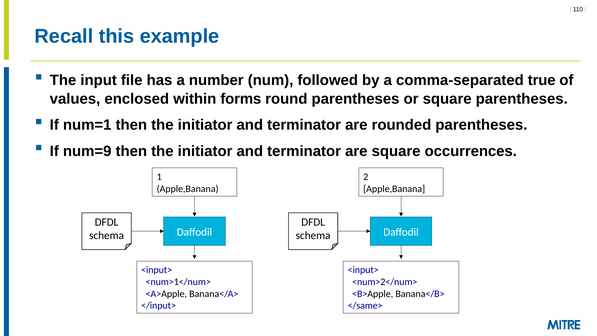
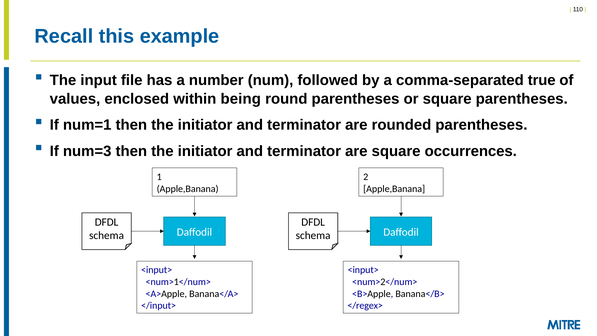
forms: forms -> being
num=9: num=9 -> num=3
</same>: </same> -> </regex>
